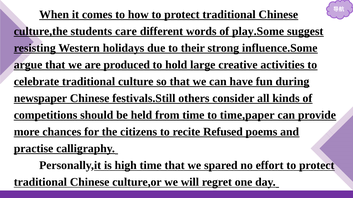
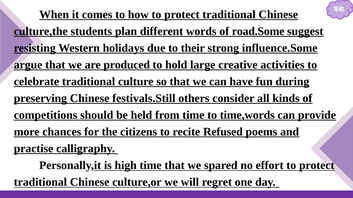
care: care -> plan
play.Some: play.Some -> road.Some
newspaper: newspaper -> preserving
time,paper: time,paper -> time,words
